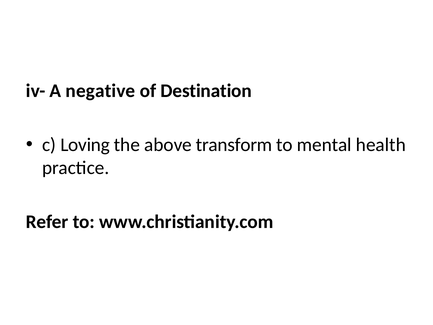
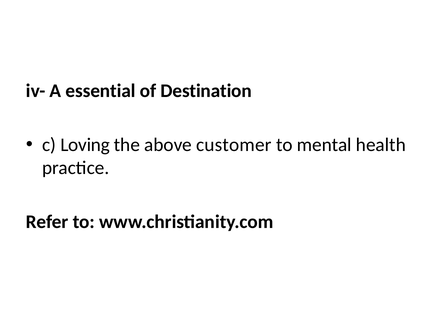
negative: negative -> essential
transform: transform -> customer
